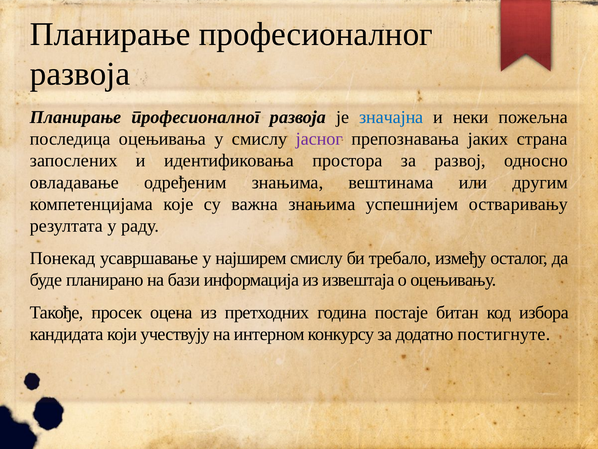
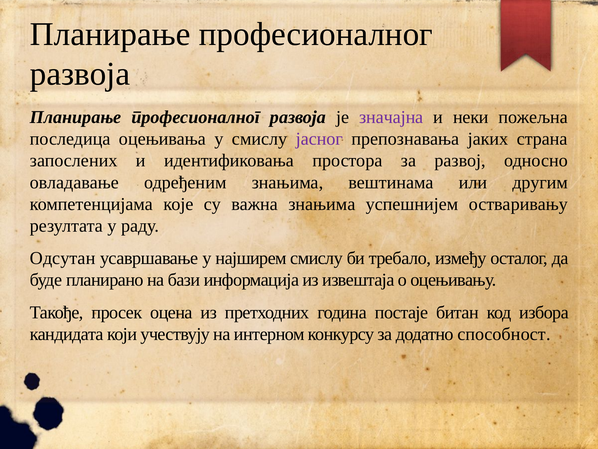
значајна colour: blue -> purple
Понекад: Понекад -> Одсутан
постигнуте: постигнуте -> способност
